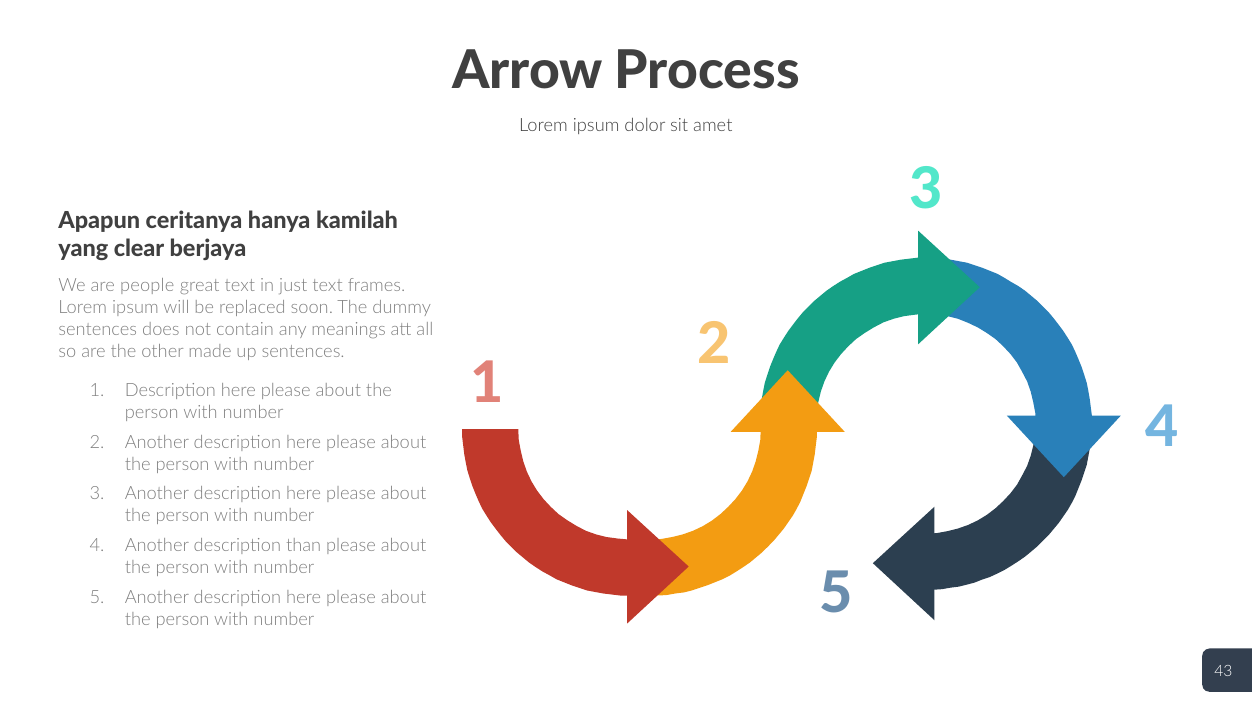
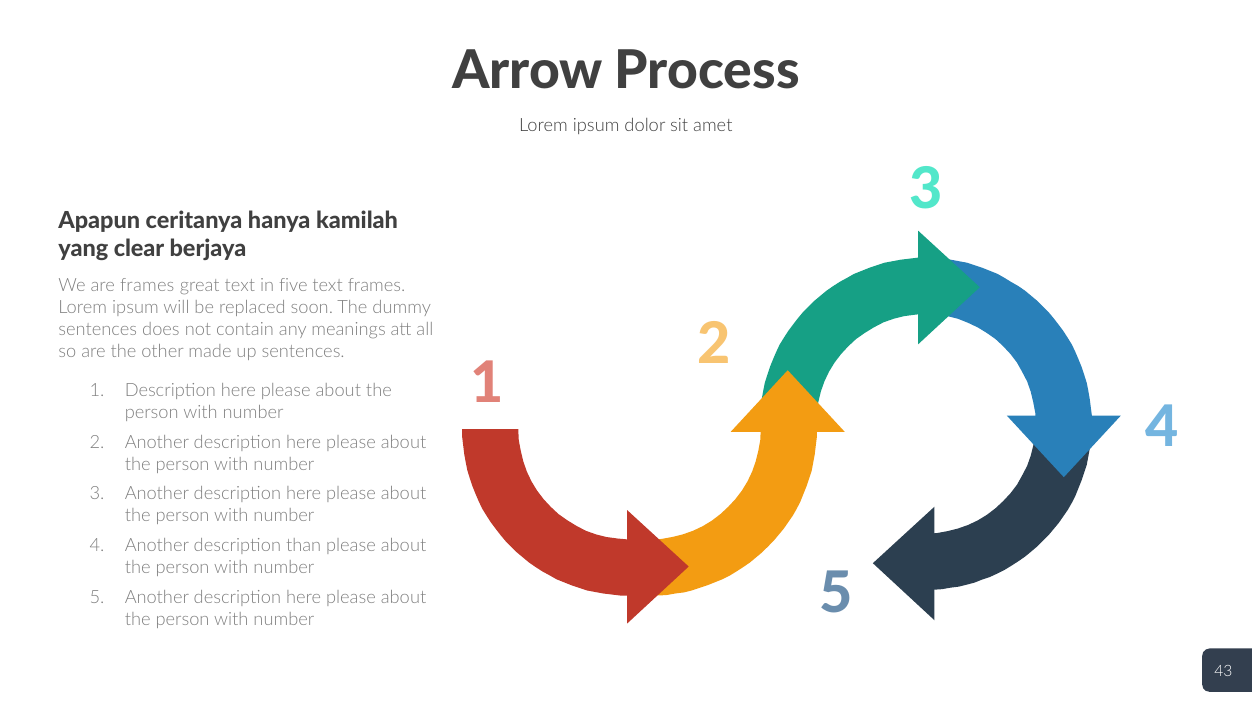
are people: people -> frames
just: just -> five
